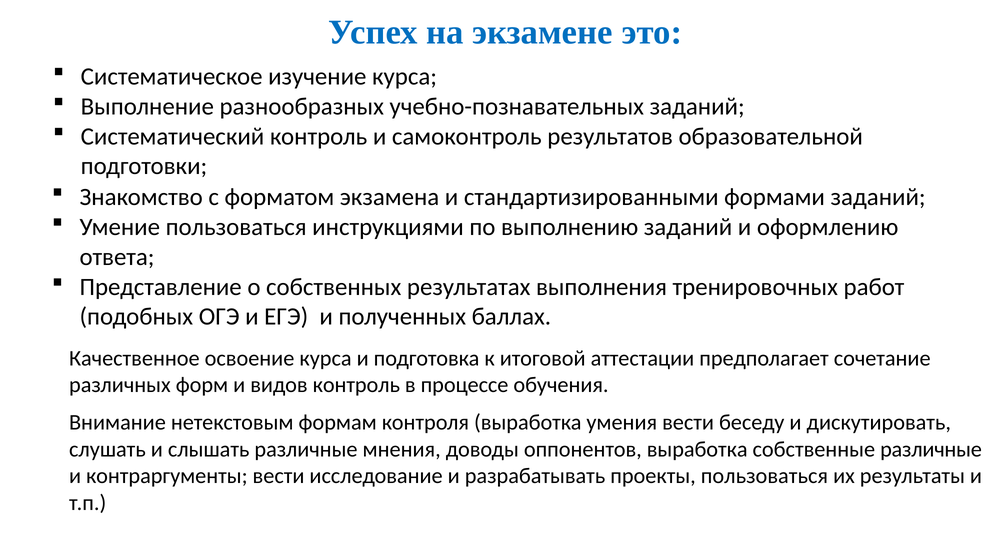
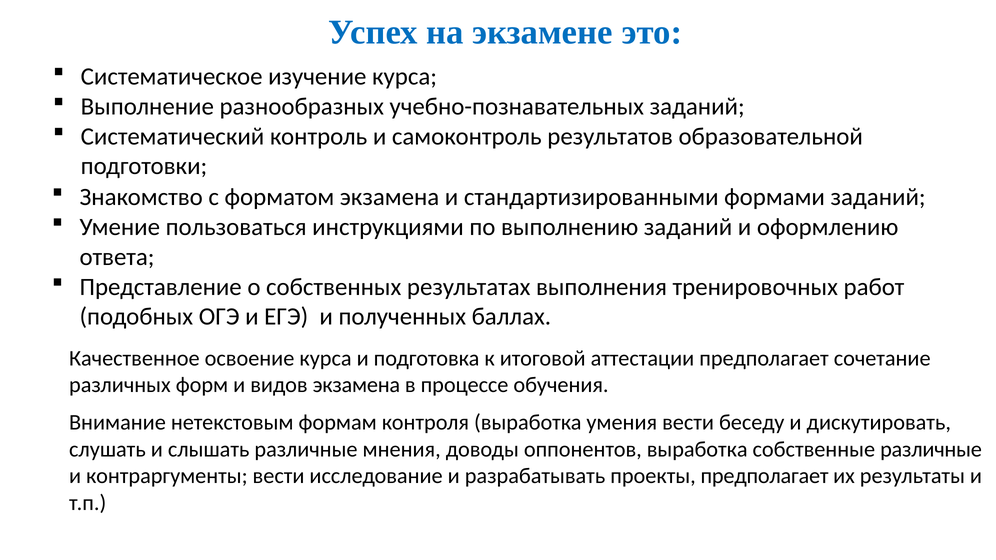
видов контроль: контроль -> экзамена
проекты пользоваться: пользоваться -> предполагает
